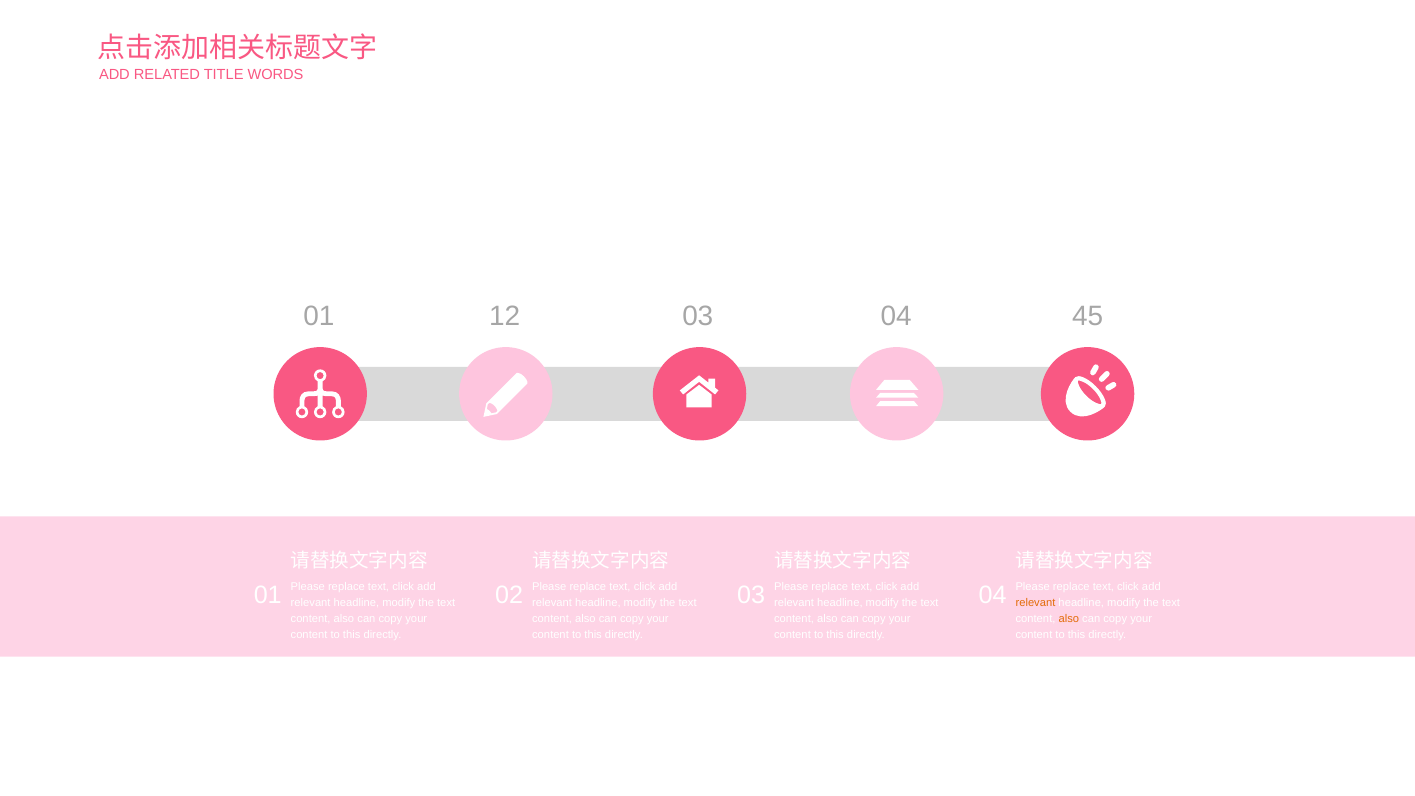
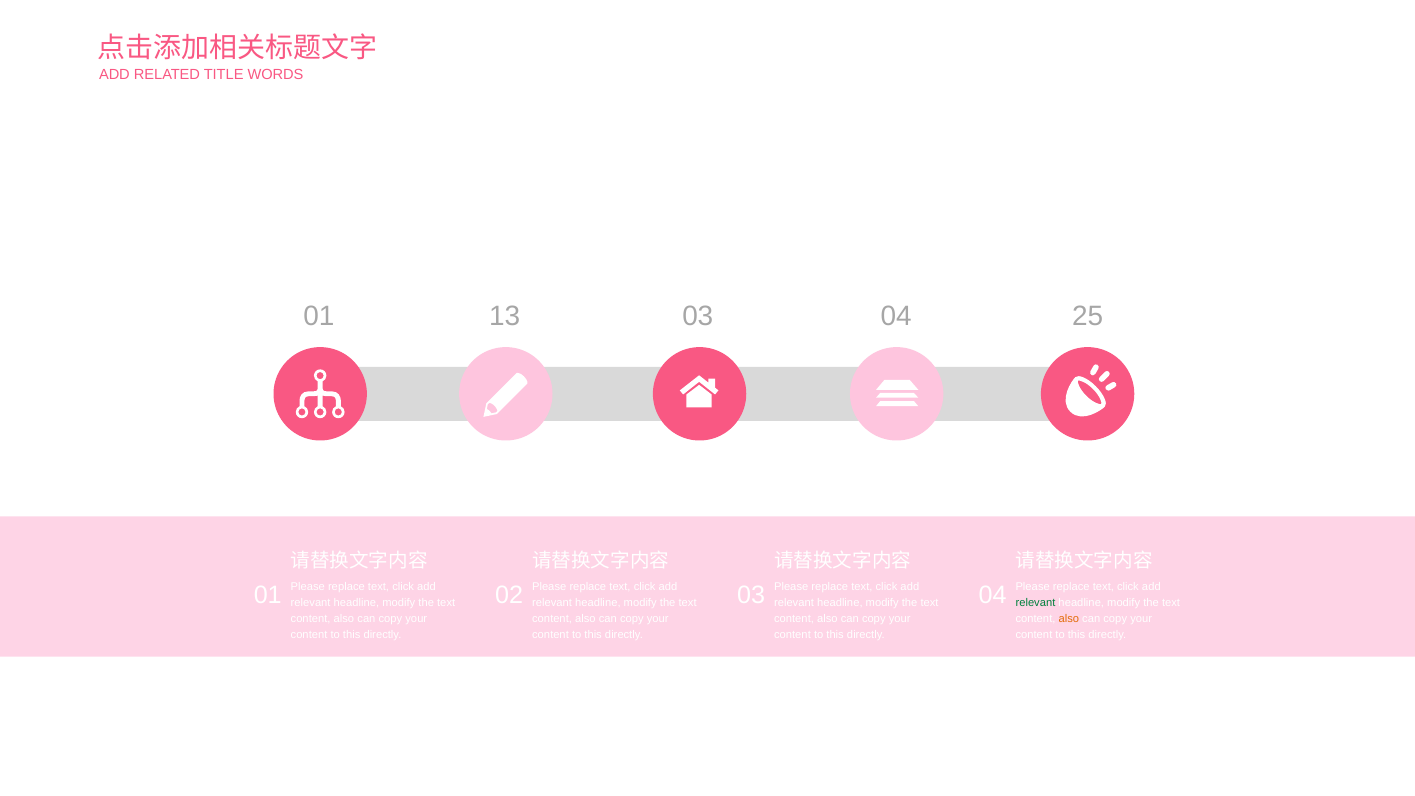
12: 12 -> 13
45: 45 -> 25
relevant at (1035, 603) colour: orange -> green
